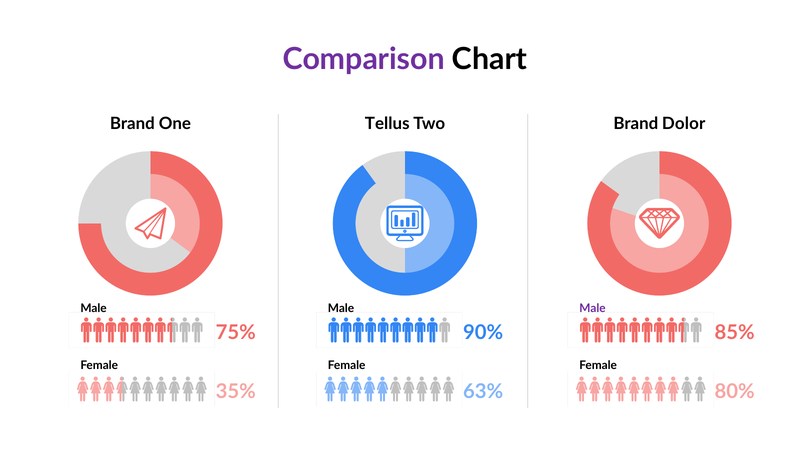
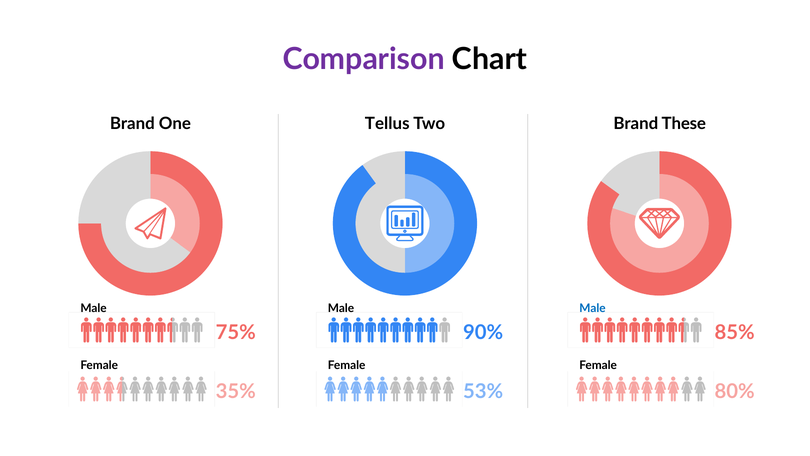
Dolor: Dolor -> These
Male at (593, 308) colour: purple -> blue
63%: 63% -> 53%
